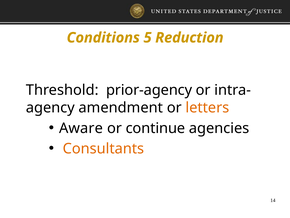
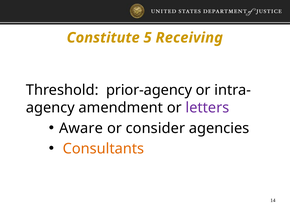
Conditions: Conditions -> Constitute
Reduction: Reduction -> Receiving
letters colour: orange -> purple
continue: continue -> consider
